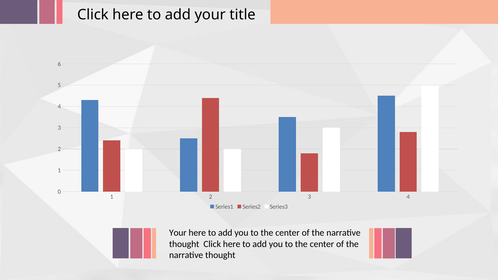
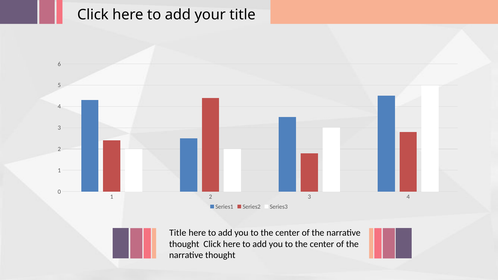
Your at (178, 233): Your -> Title
